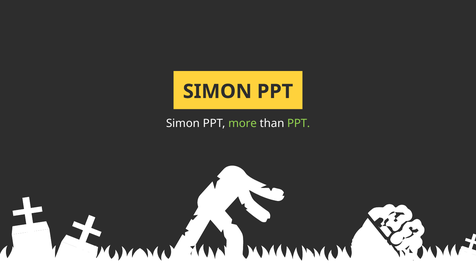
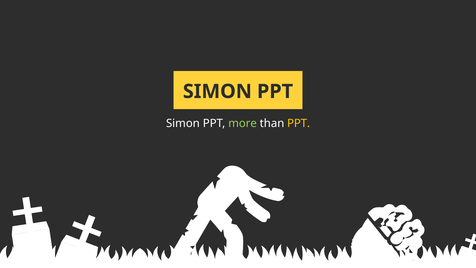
PPT at (299, 123) colour: light green -> yellow
